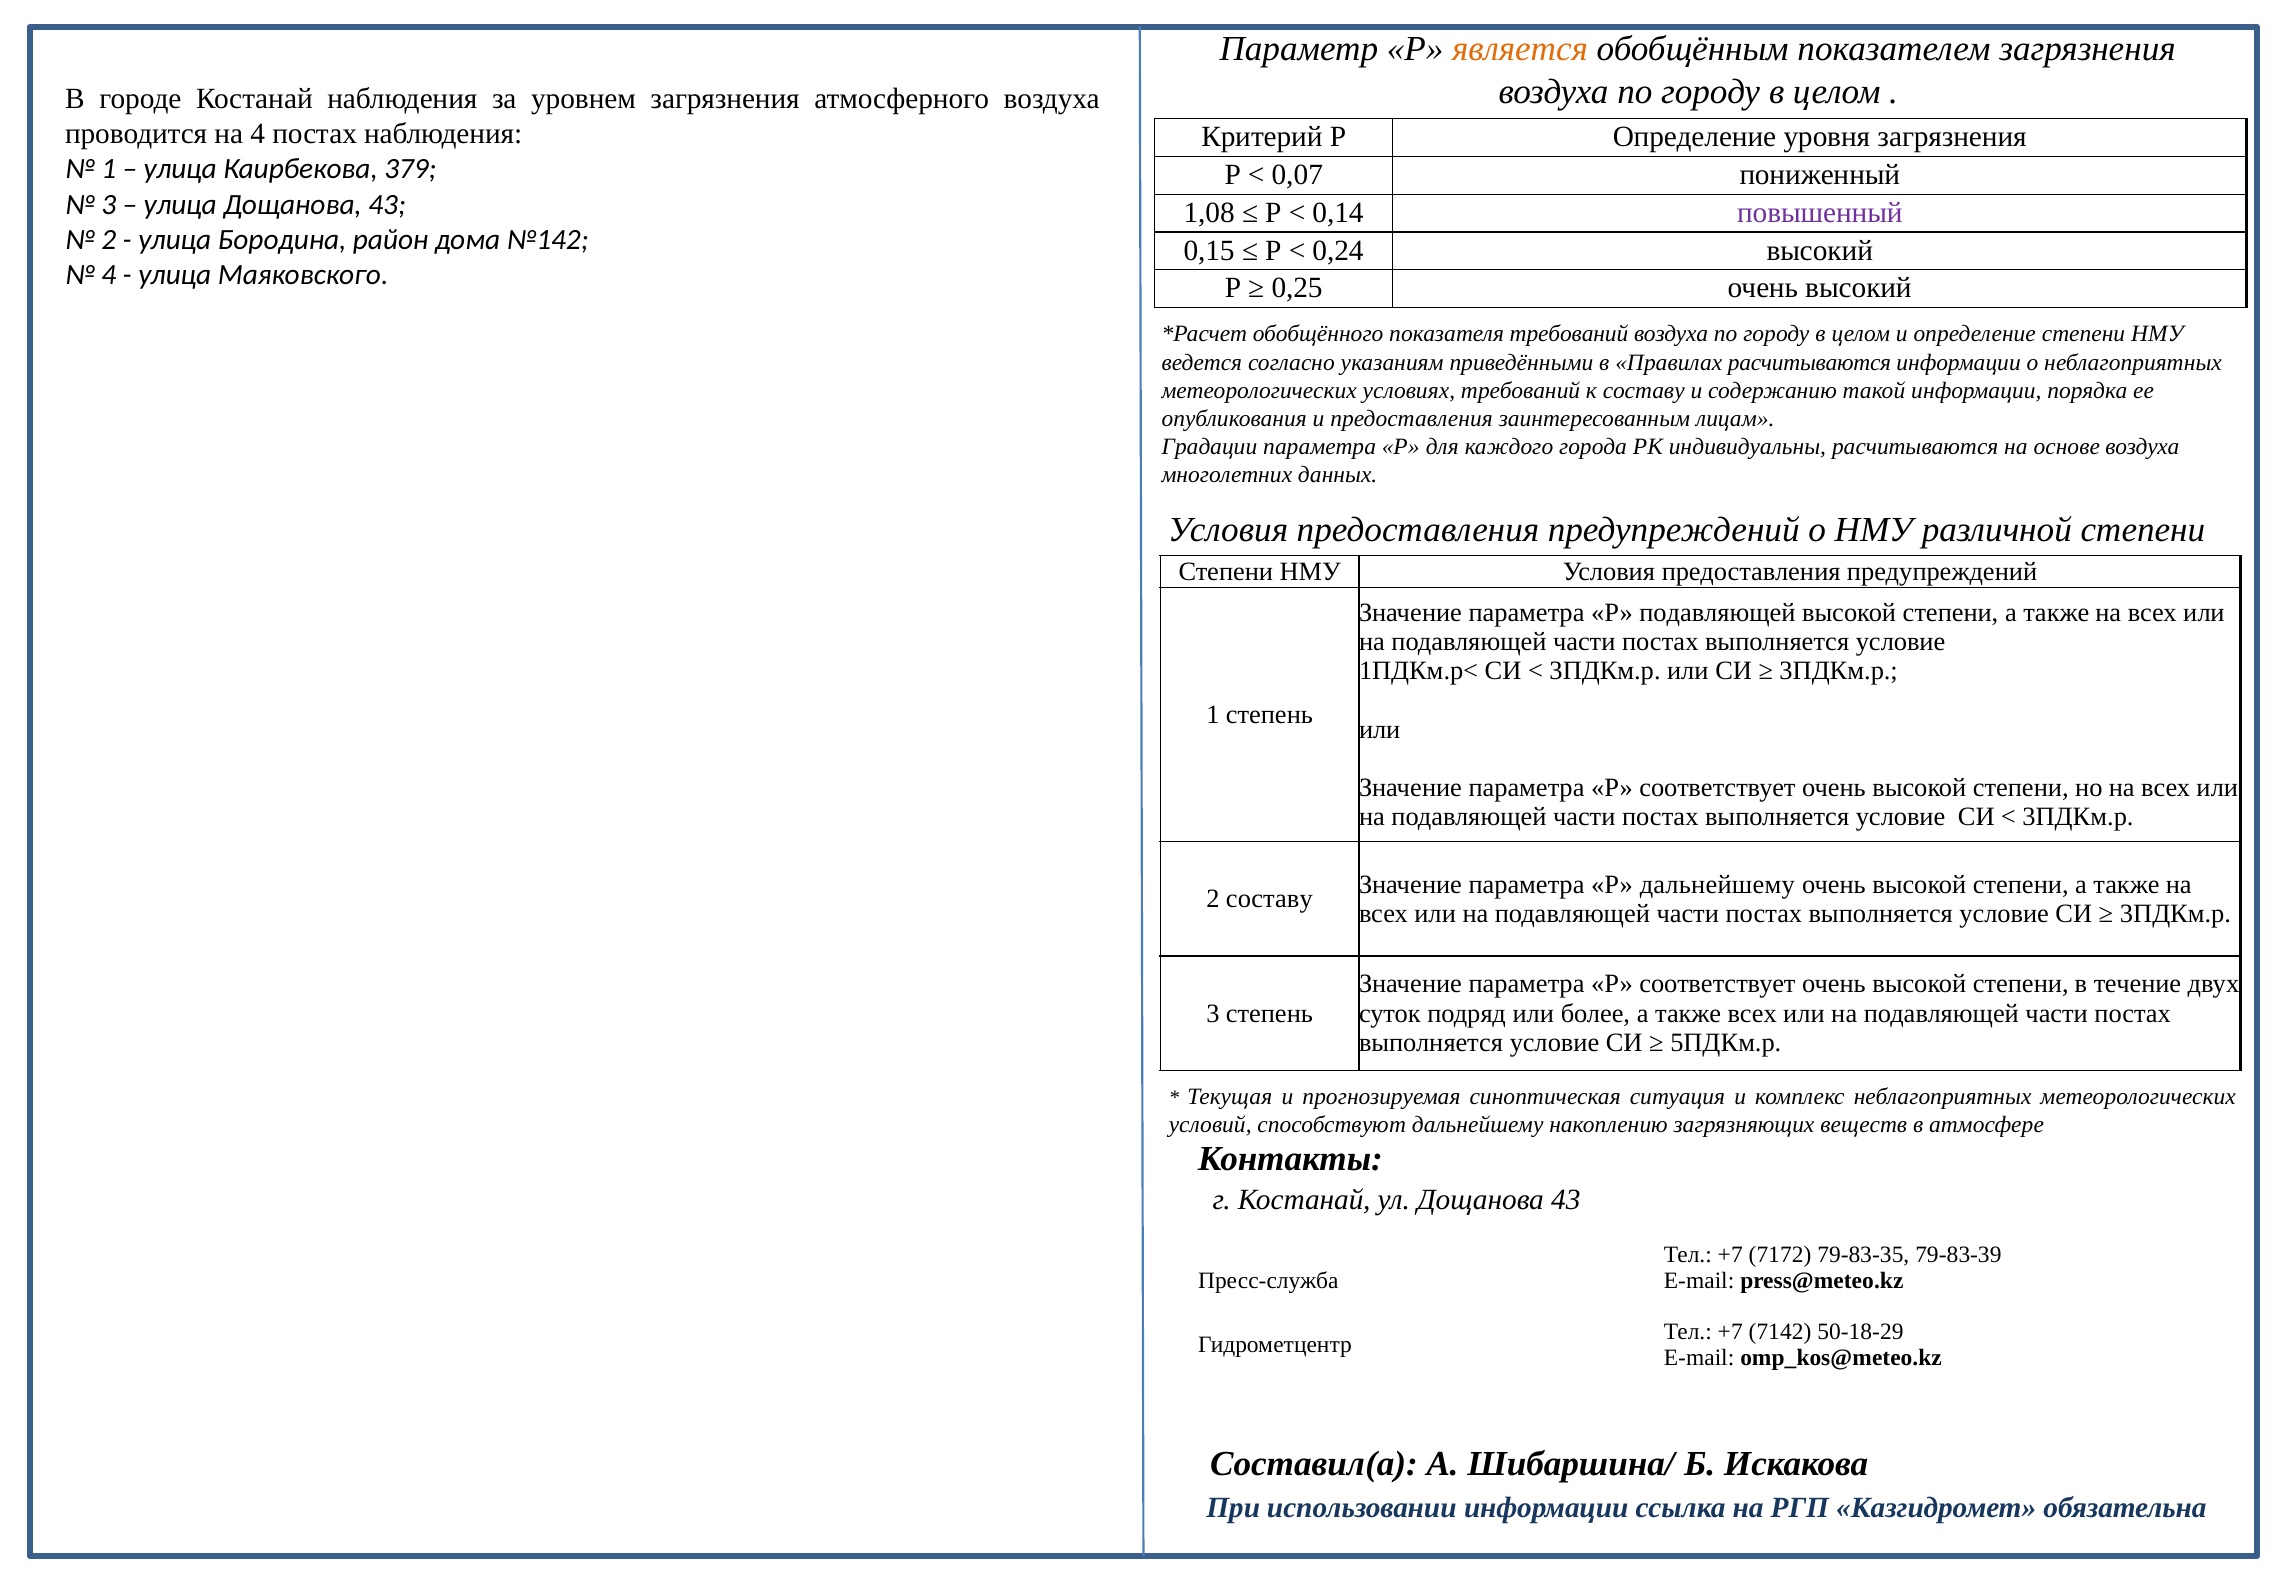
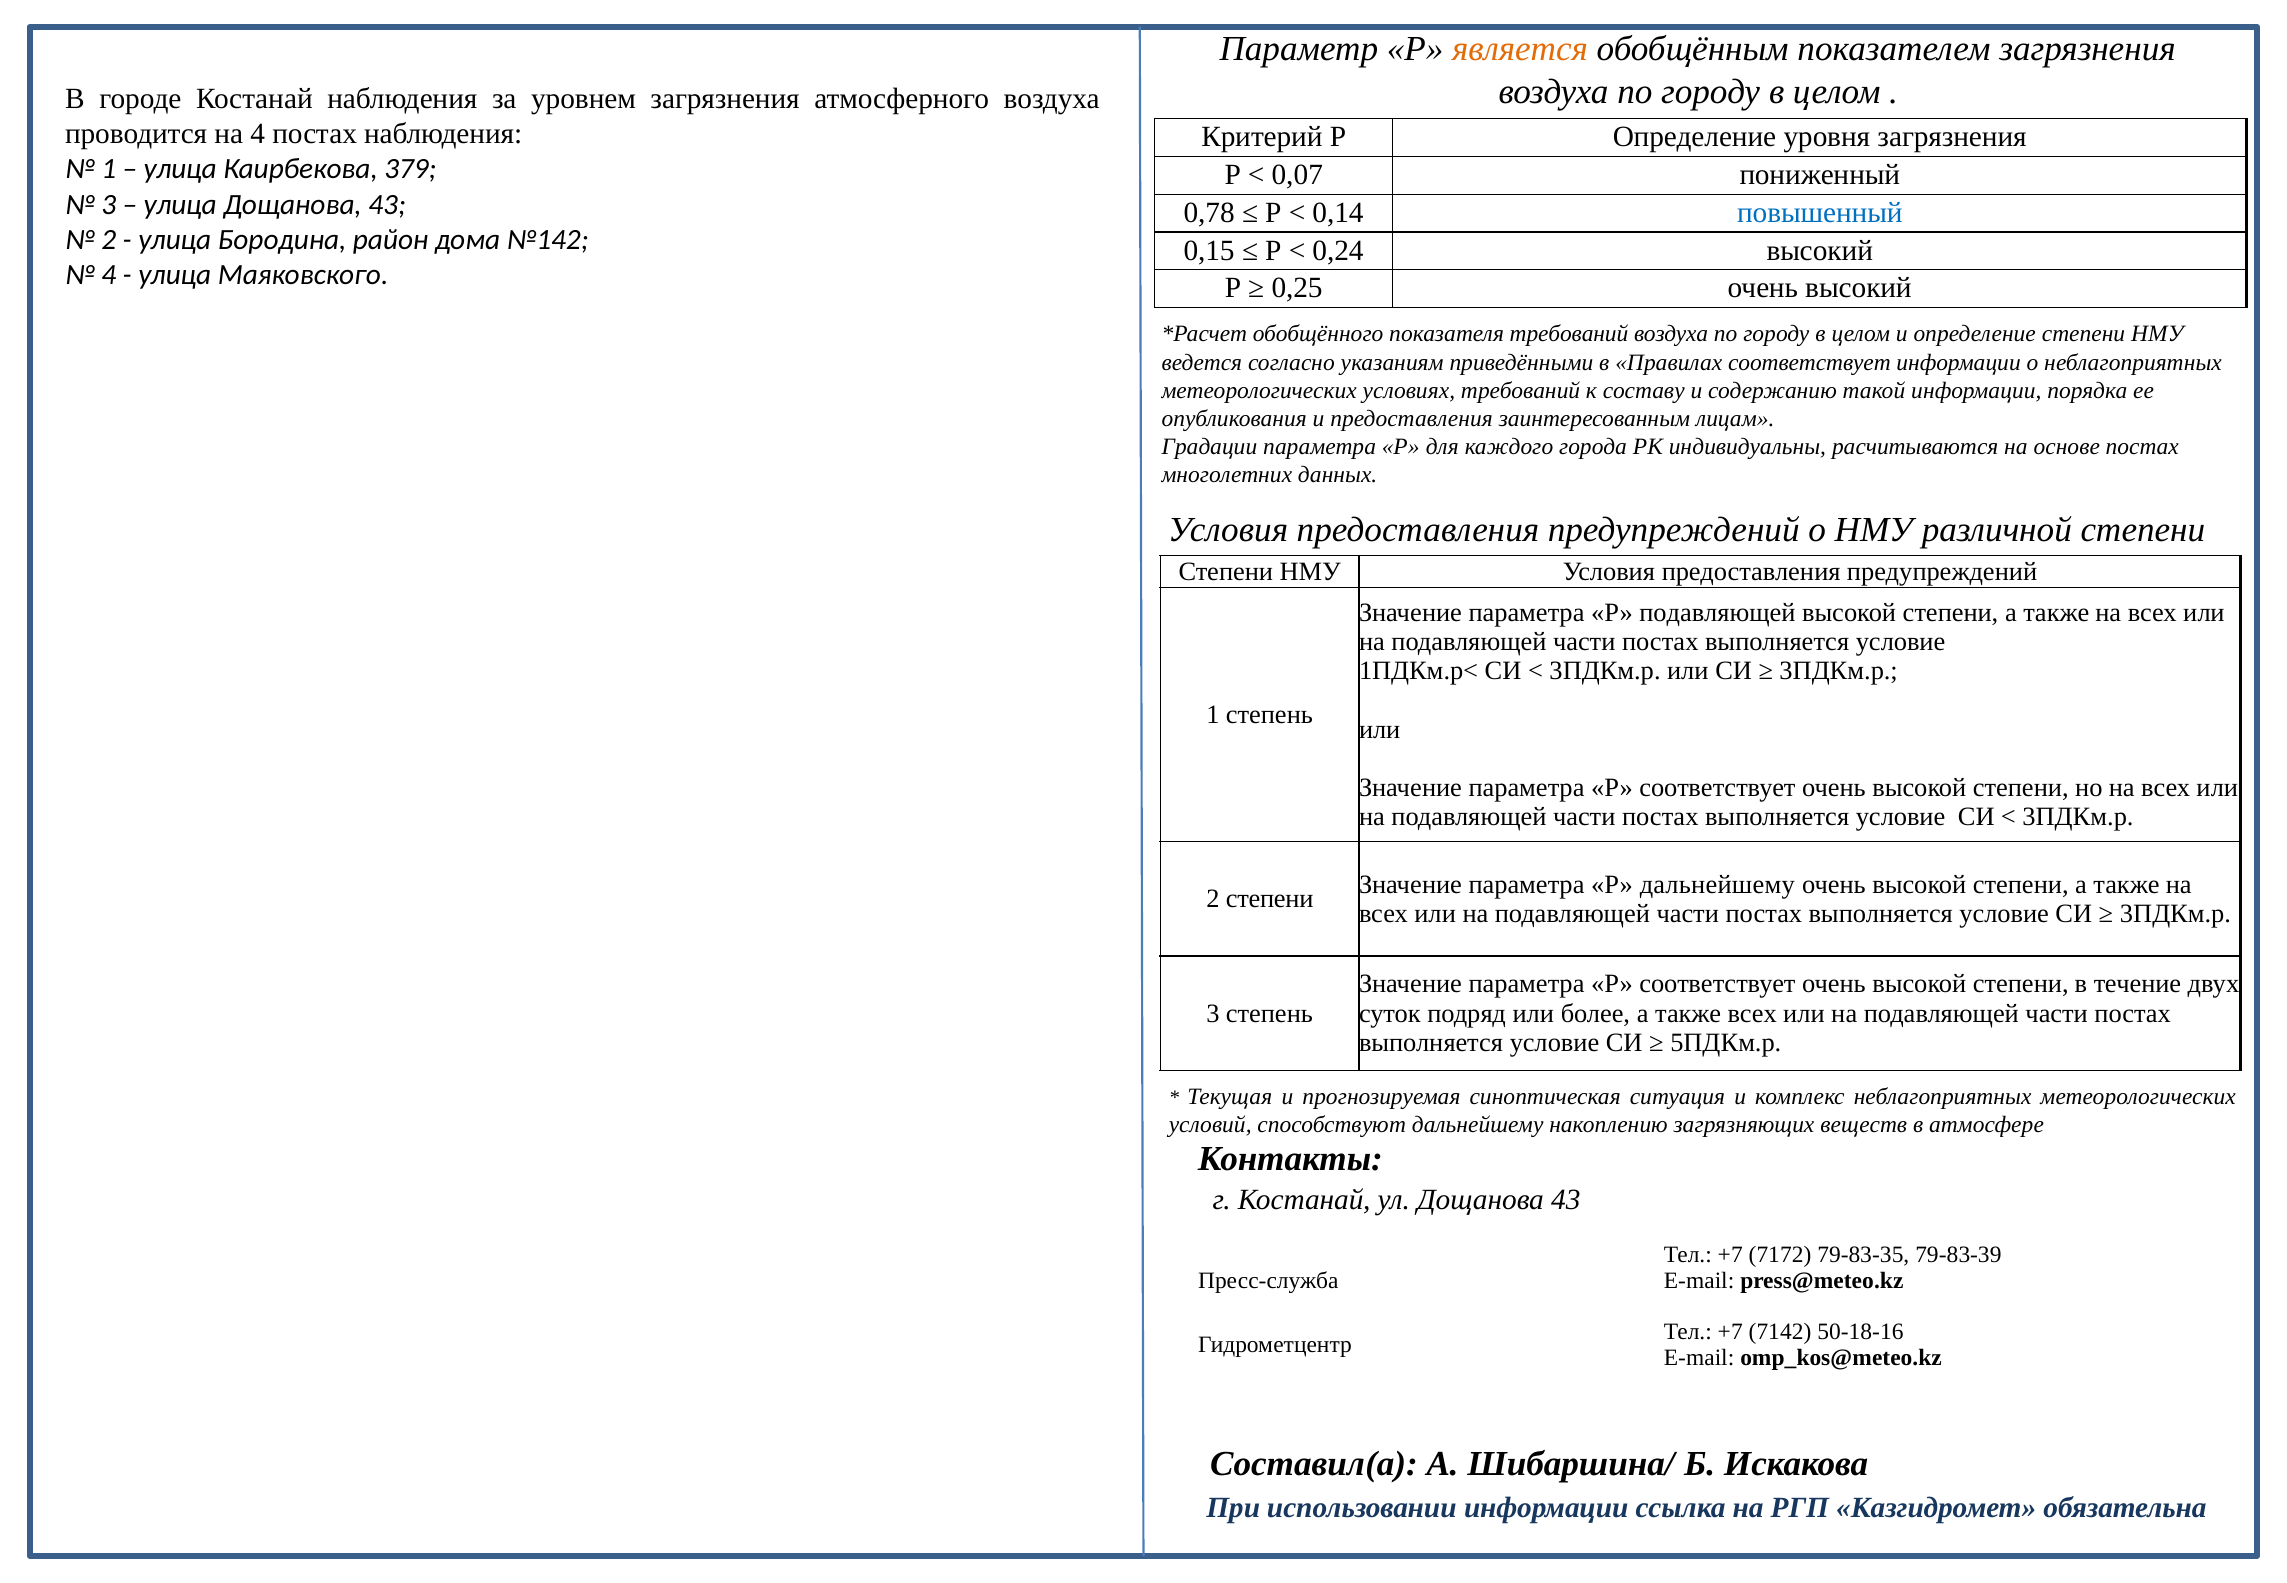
1,08: 1,08 -> 0,78
повышенный colour: purple -> blue
Правилах расчитываются: расчитываются -> соответствует
основе воздуха: воздуха -> постах
2 составу: составу -> степени
50-18-29: 50-18-29 -> 50-18-16
